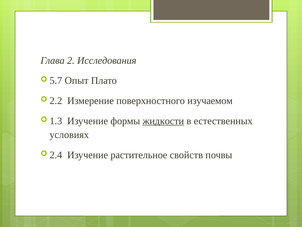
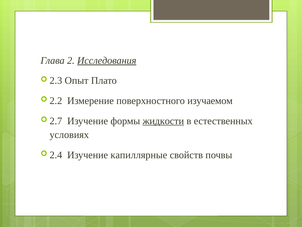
Исследования underline: none -> present
5.7: 5.7 -> 2.3
1.3: 1.3 -> 2.7
растительное: растительное -> капиллярные
